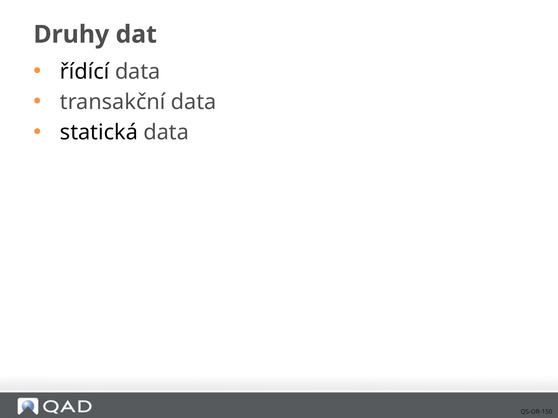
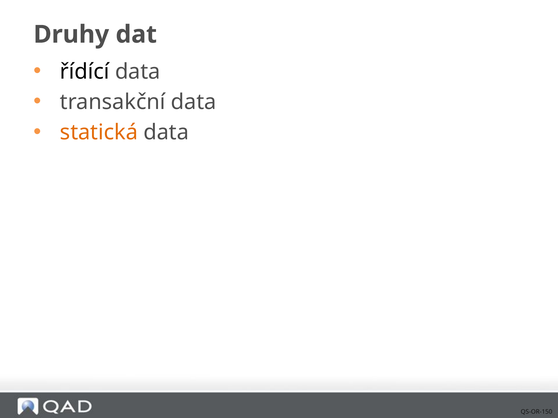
statická colour: black -> orange
